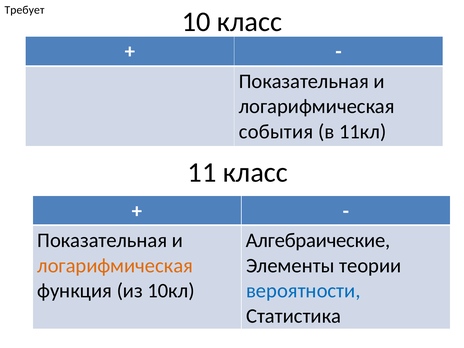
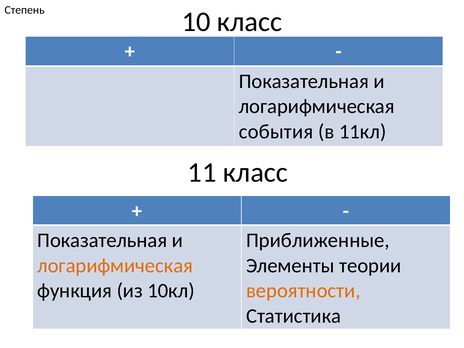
Требует: Требует -> Степень
Алгебраические: Алгебраические -> Приближенные
вероятности colour: blue -> orange
